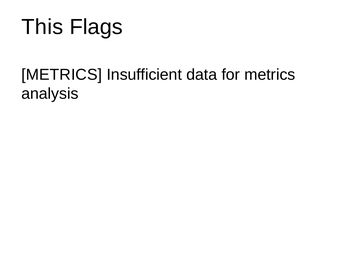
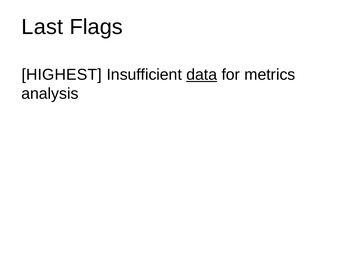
This: This -> Last
METRICS at (62, 75): METRICS -> HIGHEST
data underline: none -> present
